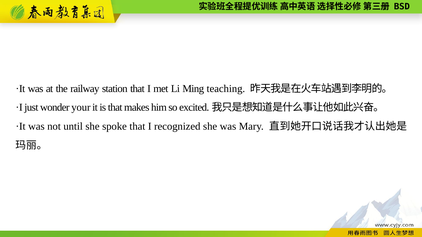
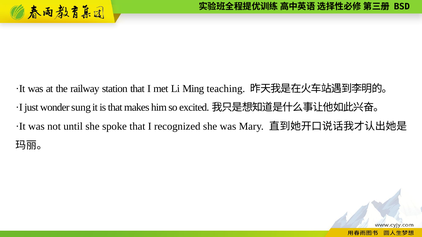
your: your -> sung
